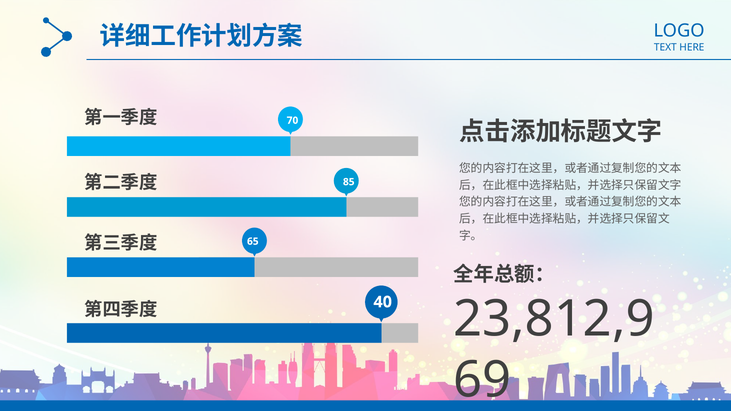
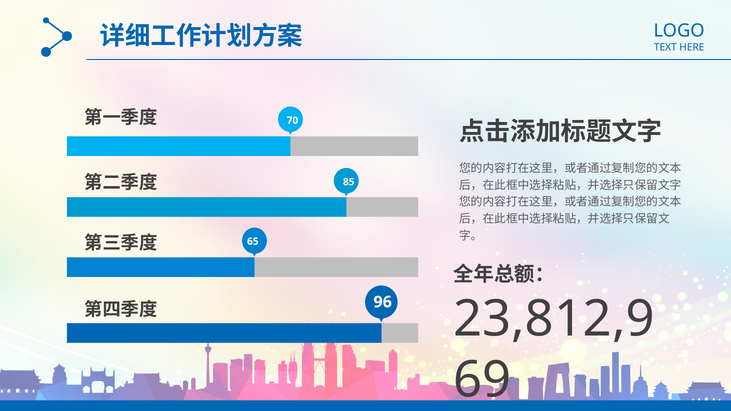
40: 40 -> 96
